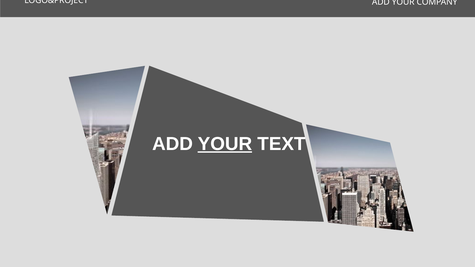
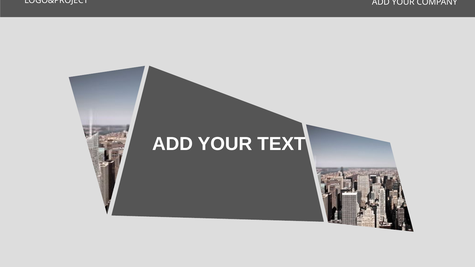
YOUR at (225, 144) underline: present -> none
